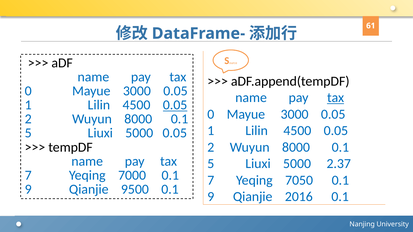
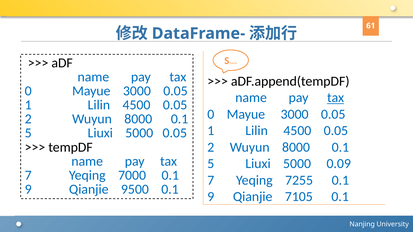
0.05 at (175, 105) underline: present -> none
2.37: 2.37 -> 0.09
7050: 7050 -> 7255
2016: 2016 -> 7105
